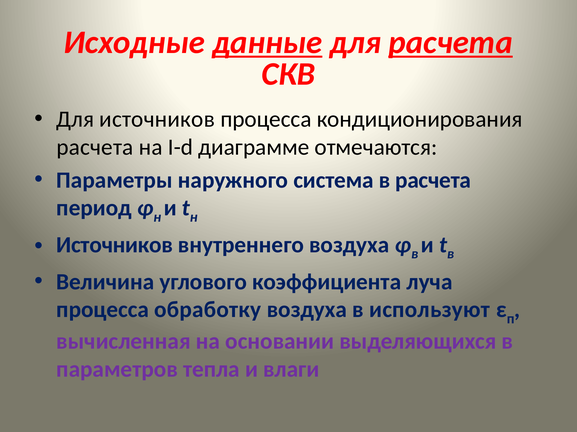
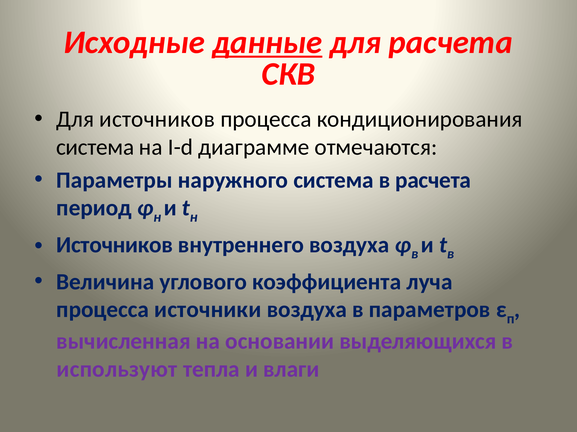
расчета at (451, 43) underline: present -> none
расчета at (95, 147): расчета -> система
обработку: обработку -> источники
используют: используют -> параметров
параметров: параметров -> используют
